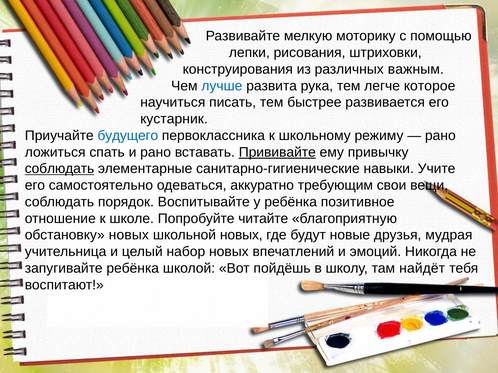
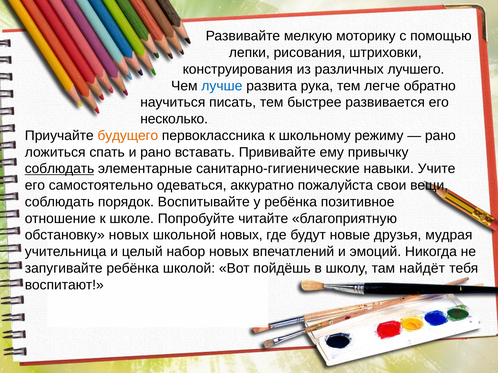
важным: важным -> лучшего
которое: которое -> обратно
кустарник: кустарник -> несколько
будущего colour: blue -> orange
Прививайте underline: present -> none
требующим: требующим -> пожалуйста
